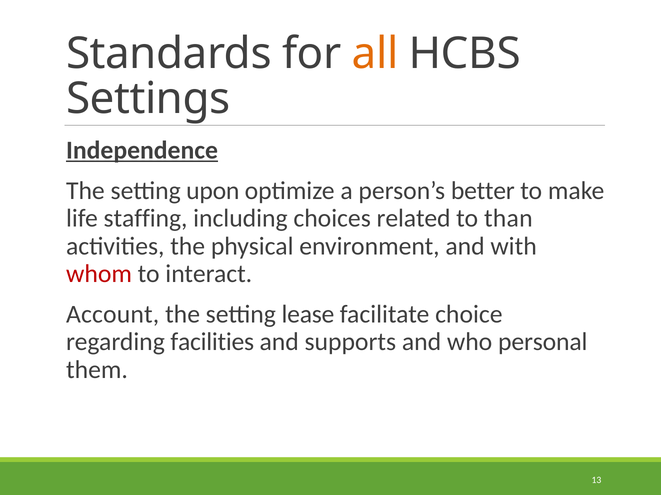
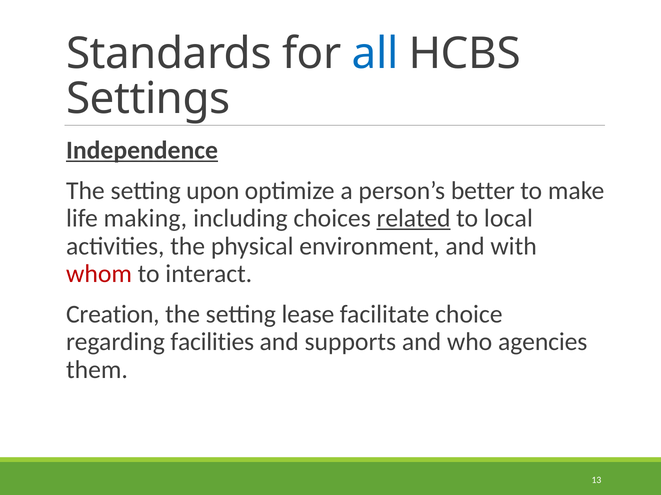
all colour: orange -> blue
staffing: staffing -> making
related underline: none -> present
than: than -> local
Account: Account -> Creation
personal: personal -> agencies
